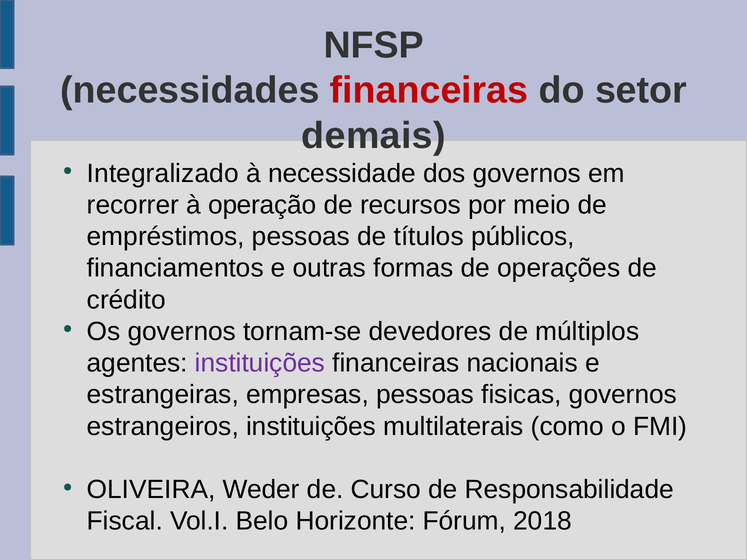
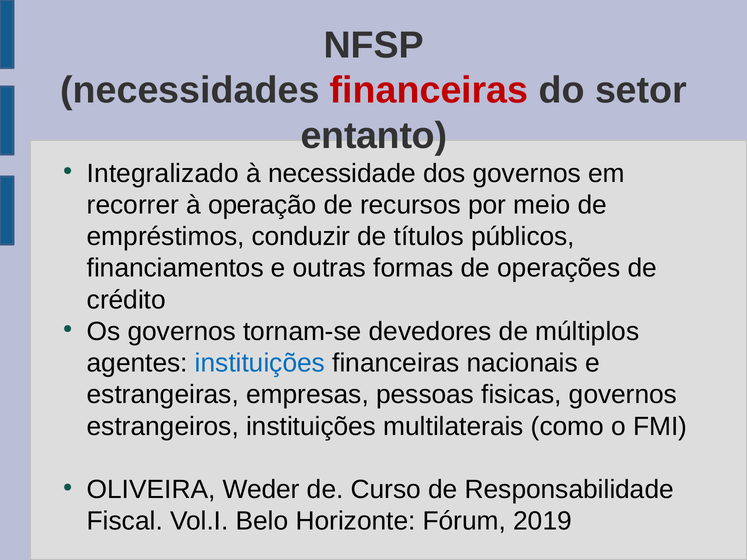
demais: demais -> entanto
empréstimos pessoas: pessoas -> conduzir
instituições at (260, 363) colour: purple -> blue
2018: 2018 -> 2019
